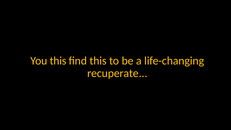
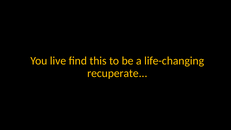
You this: this -> live
